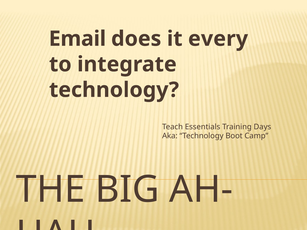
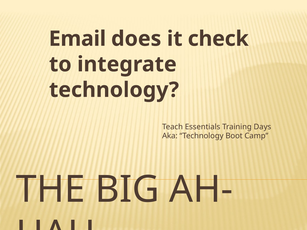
every: every -> check
